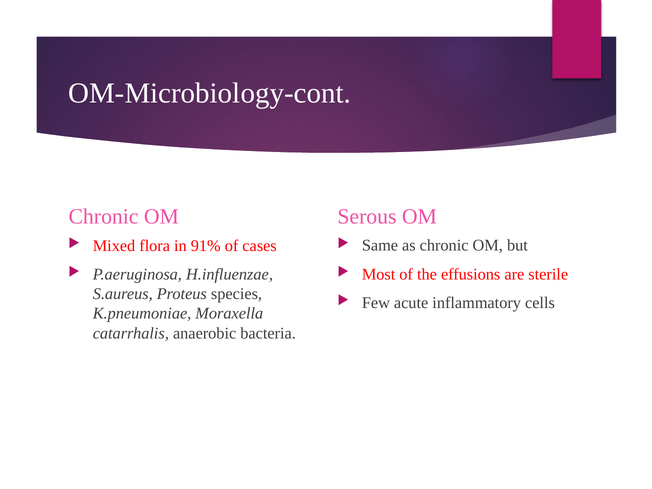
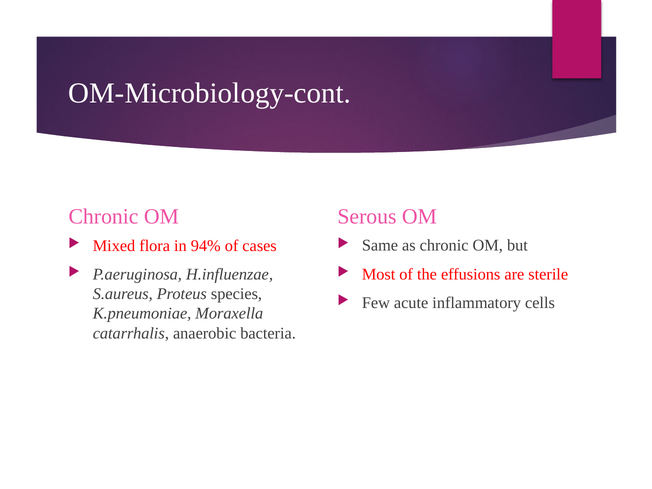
91%: 91% -> 94%
